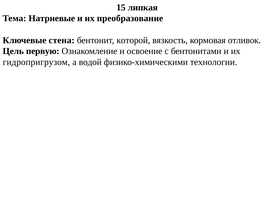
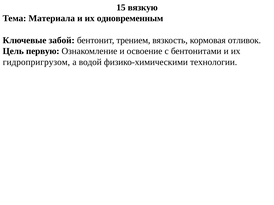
липкая: липкая -> вязкую
Натриевые: Натриевые -> Материала
преобразование: преобразование -> одновременным
стена: стена -> забой
которой: которой -> трением
